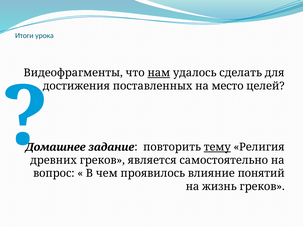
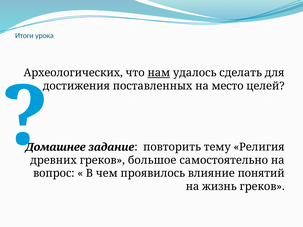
Видеофрагменты: Видеофрагменты -> Археологических
тему underline: present -> none
является: является -> большое
